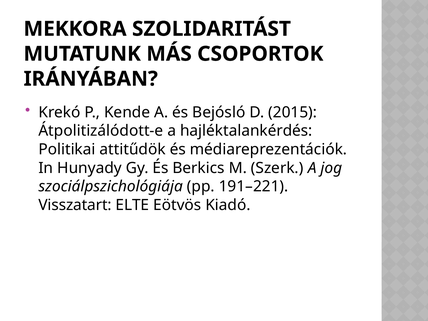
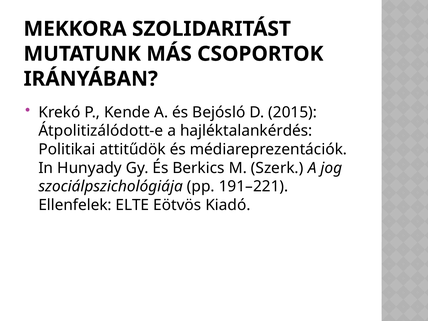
Visszatart: Visszatart -> Ellenfelek
